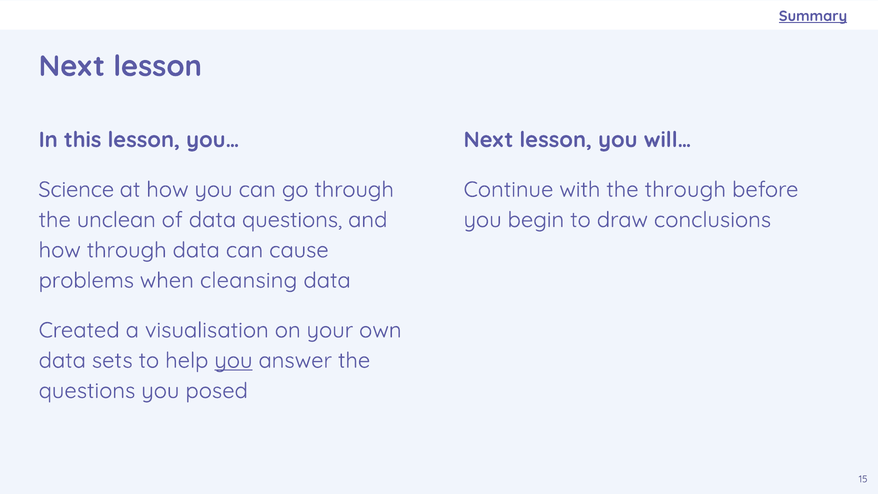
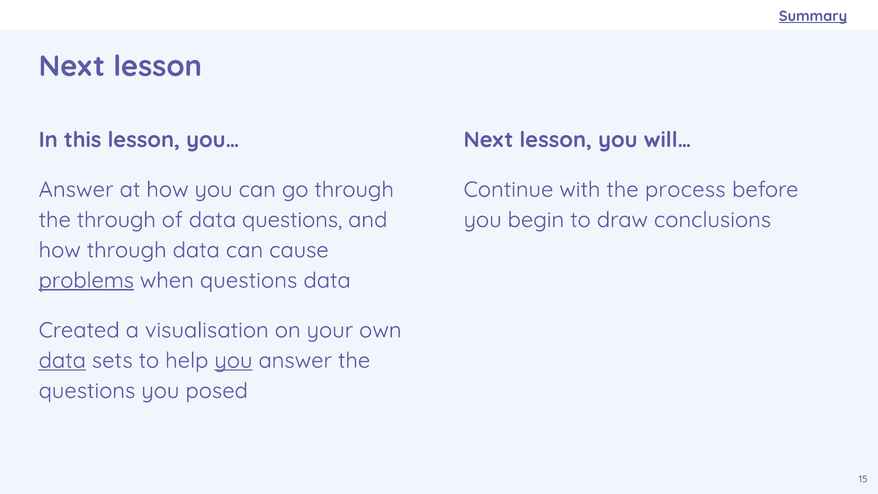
Science at (76, 190): Science -> Answer
the through: through -> process
the unclean: unclean -> through
problems underline: none -> present
when cleansing: cleansing -> questions
data at (62, 360) underline: none -> present
